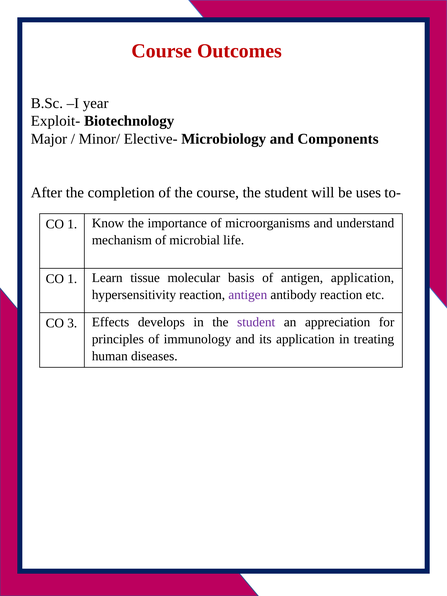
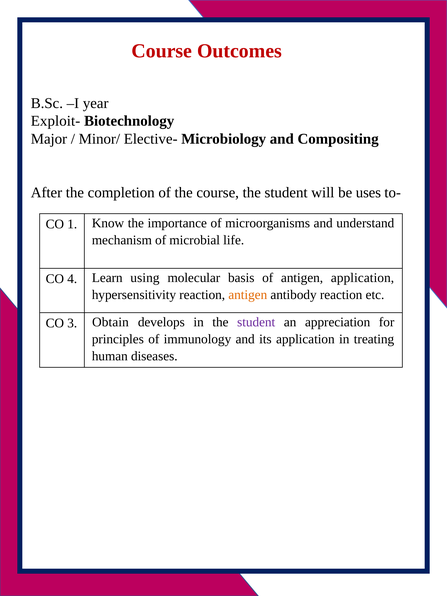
Components: Components -> Compositing
1 at (72, 279): 1 -> 4
tissue: tissue -> using
antigen at (248, 295) colour: purple -> orange
Effects: Effects -> Obtain
